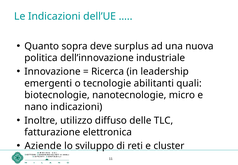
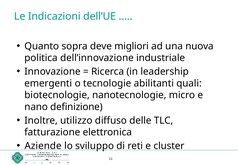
surplus: surplus -> migliori
nano indicazioni: indicazioni -> definizione
